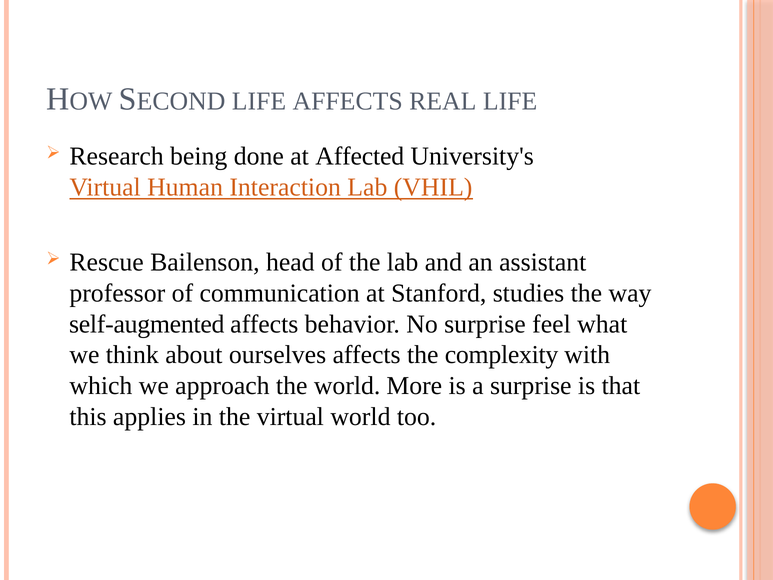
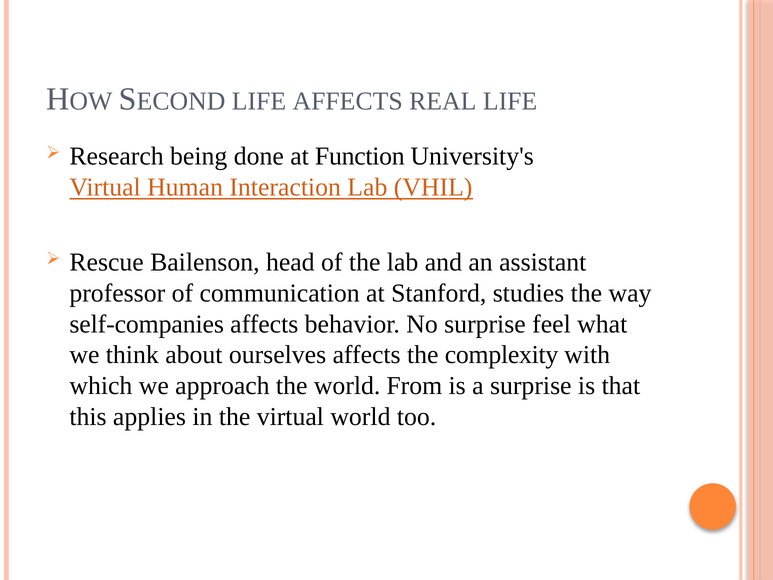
Affected: Affected -> Function
self-augmented: self-augmented -> self-companies
More: More -> From
